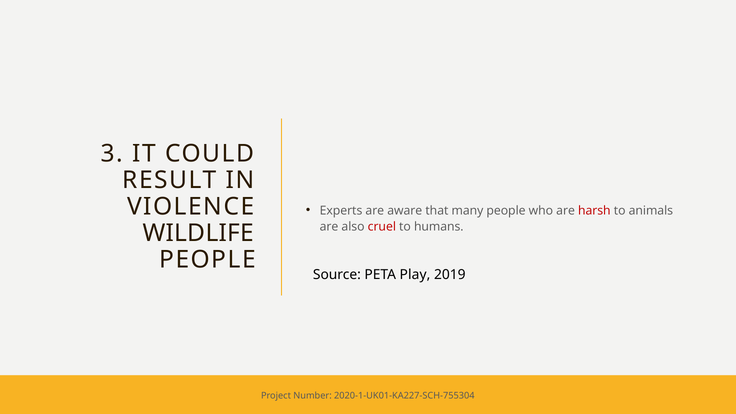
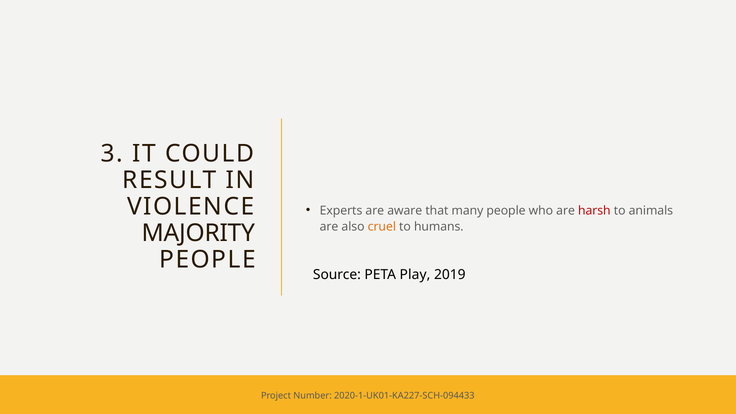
cruel colour: red -> orange
WILDLIFE: WILDLIFE -> MAJORITY
2020-1-UK01-KA227-SCH-755304: 2020-1-UK01-KA227-SCH-755304 -> 2020-1-UK01-KA227-SCH-094433
